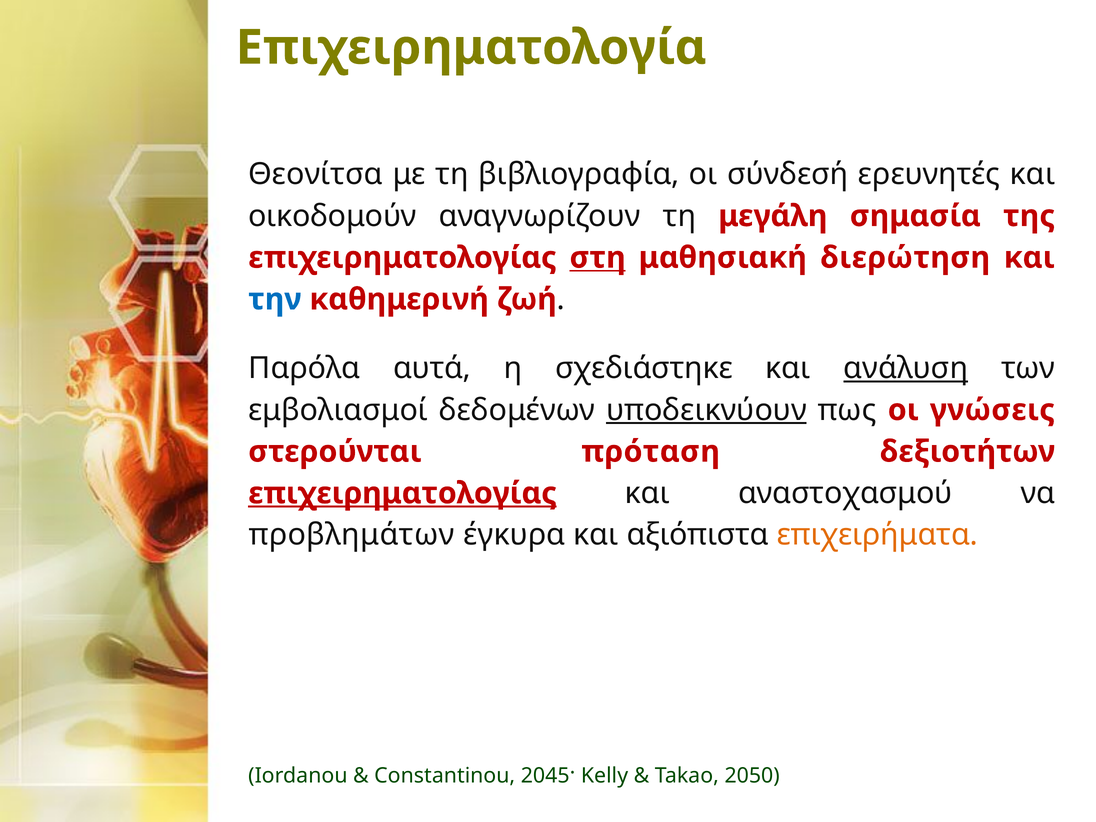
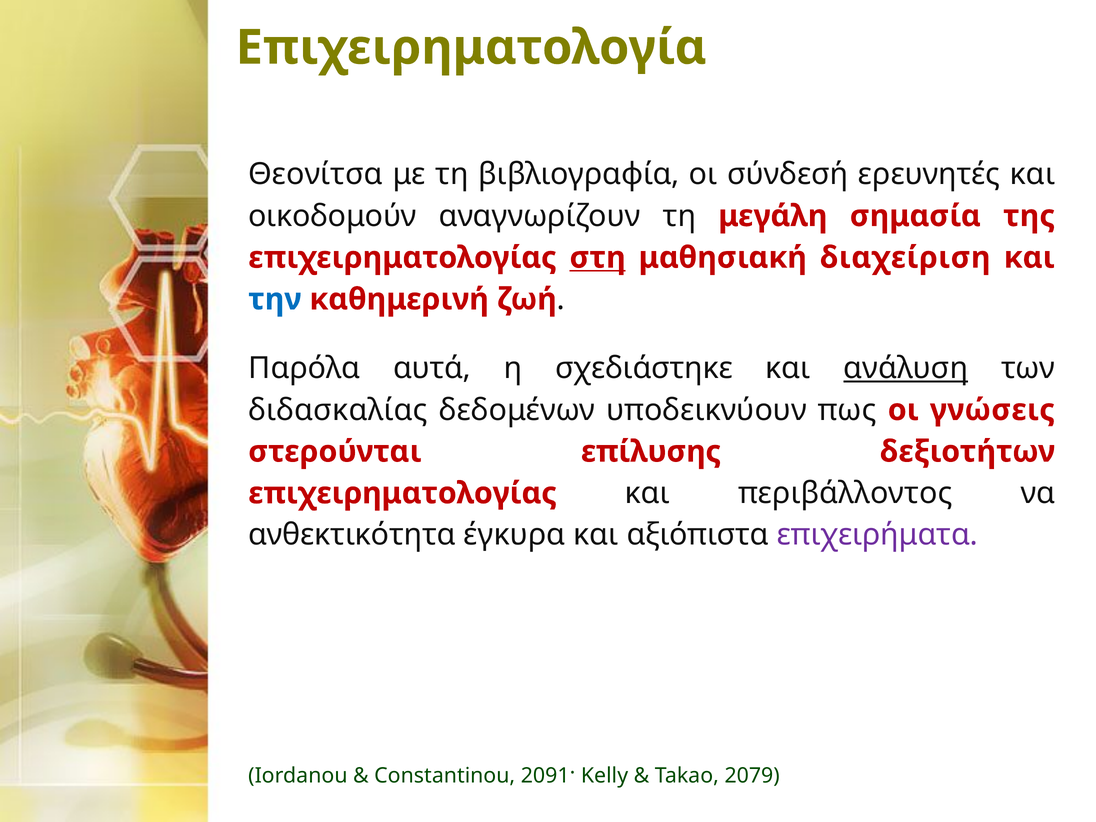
διερώτηση: διερώτηση -> διαχείριση
εμβολιασμοί: εμβολιασμοί -> διδασκαλίας
υποδεικνύουν underline: present -> none
πρόταση: πρόταση -> επίλυσης
επιχειρηματολογίας at (403, 493) underline: present -> none
αναστοχασμού: αναστοχασμού -> περιβάλλοντος
προβλημάτων: προβλημάτων -> ανθεκτικότητα
επιχειρήματα colour: orange -> purple
2045·: 2045· -> 2091·
2050: 2050 -> 2079
